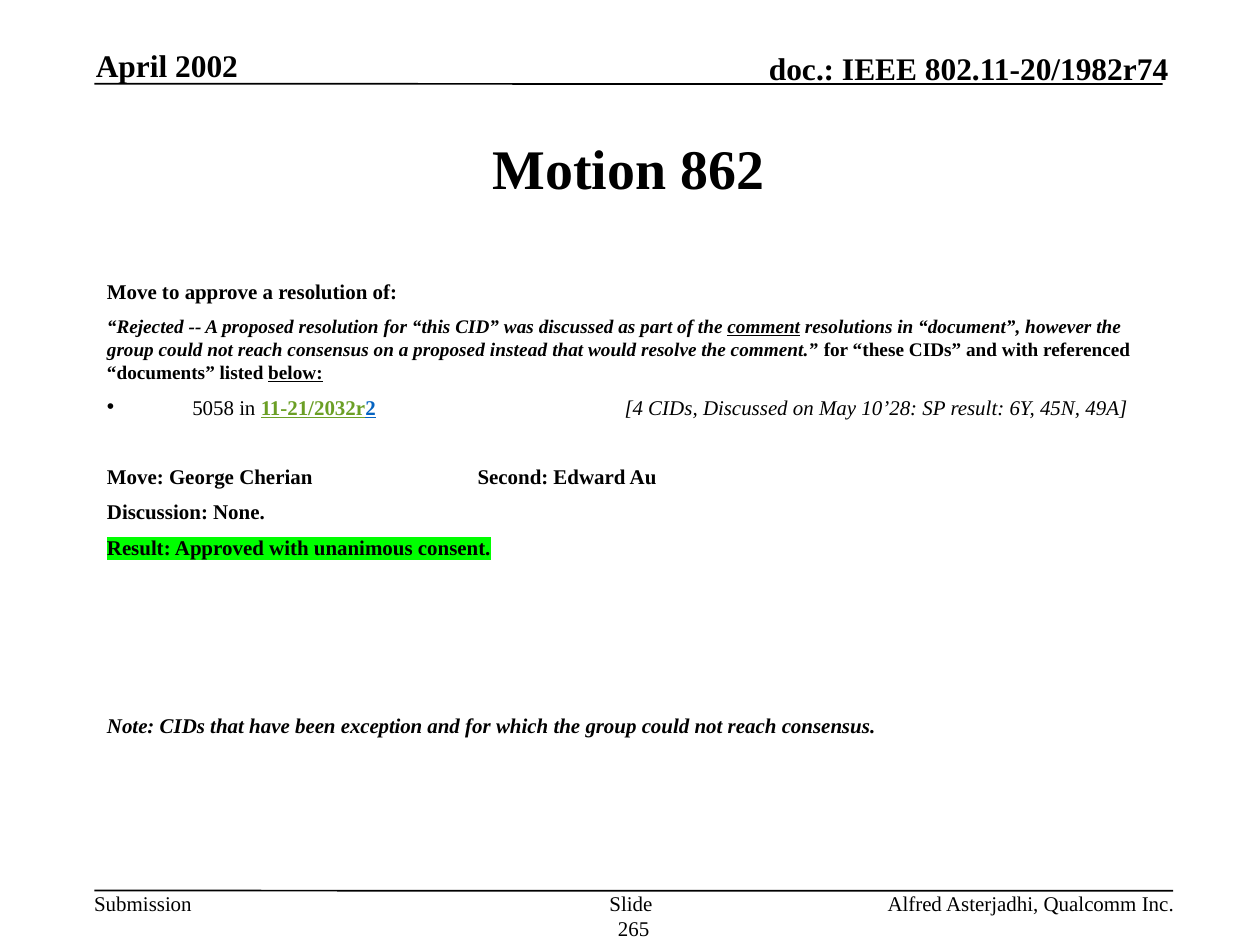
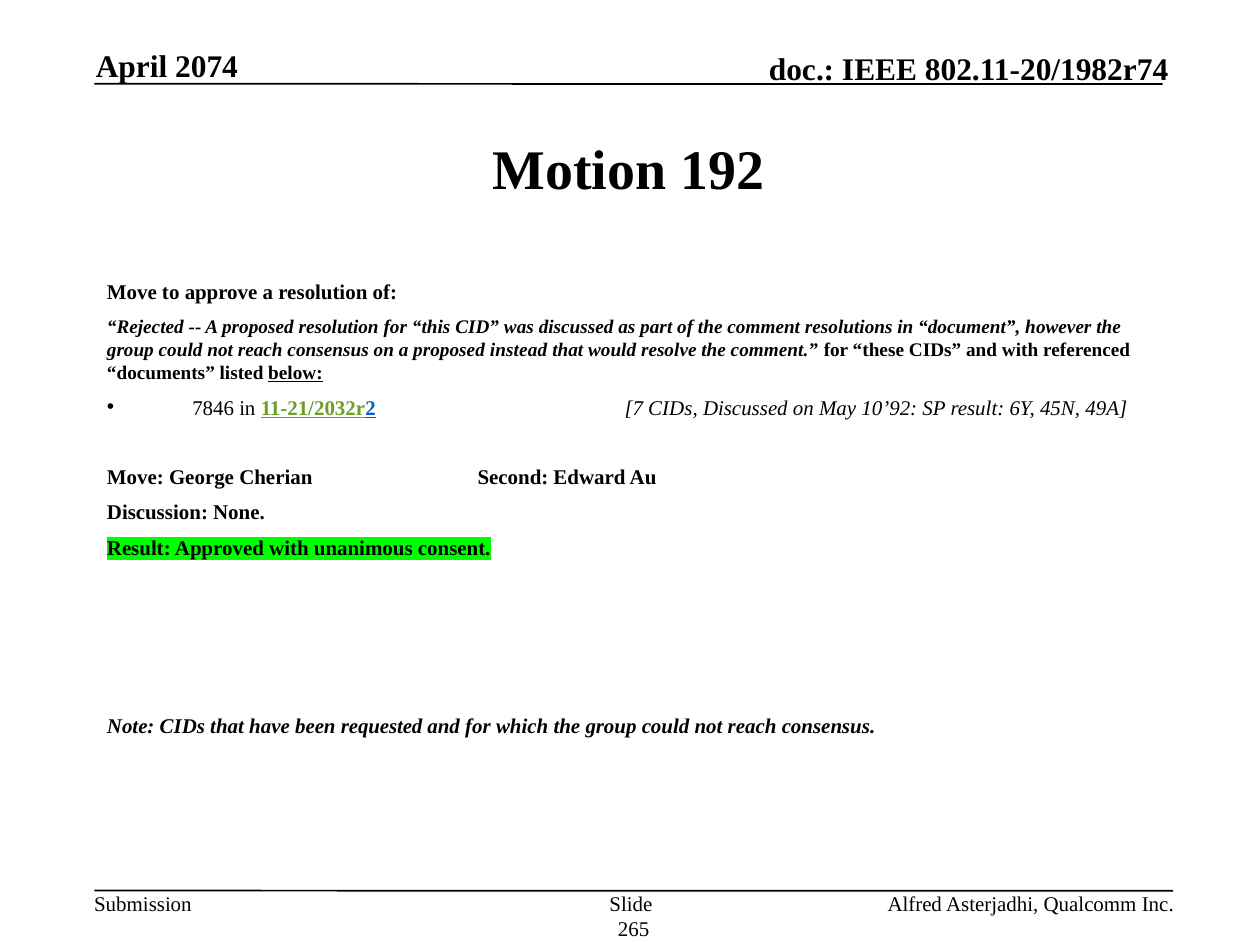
2002: 2002 -> 2074
862: 862 -> 192
comment at (764, 327) underline: present -> none
5058: 5058 -> 7846
4: 4 -> 7
10’28: 10’28 -> 10’92
exception: exception -> requested
